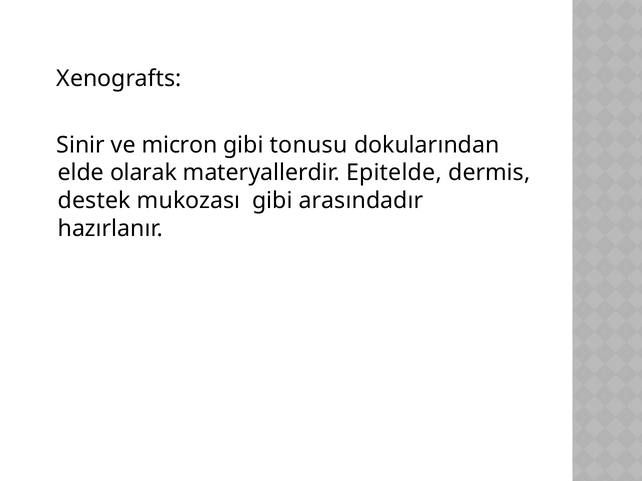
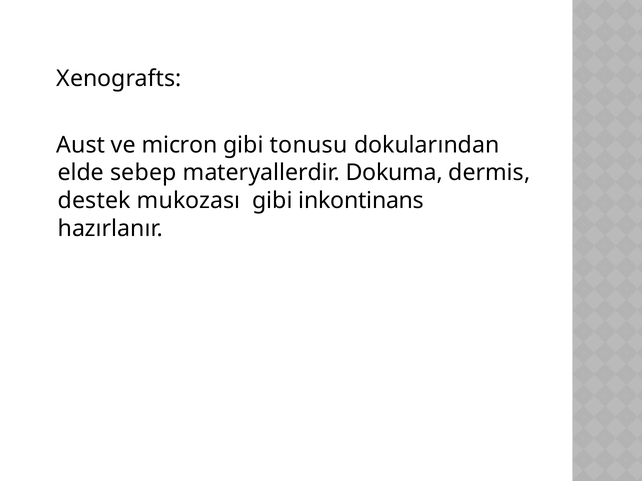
Sinir: Sinir -> Aust
olarak: olarak -> sebep
Epitelde: Epitelde -> Dokuma
arasındadır: arasındadır -> inkontinans
